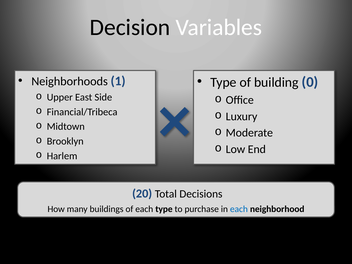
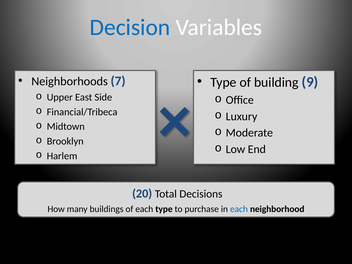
Decision colour: black -> blue
1: 1 -> 7
0: 0 -> 9
